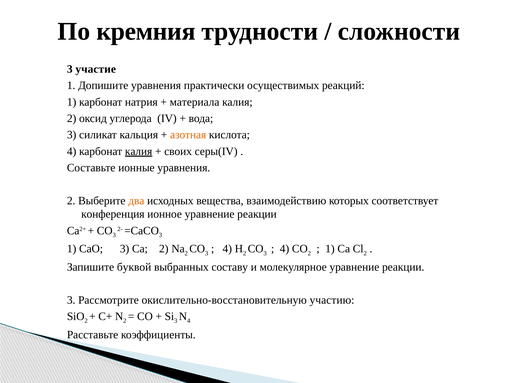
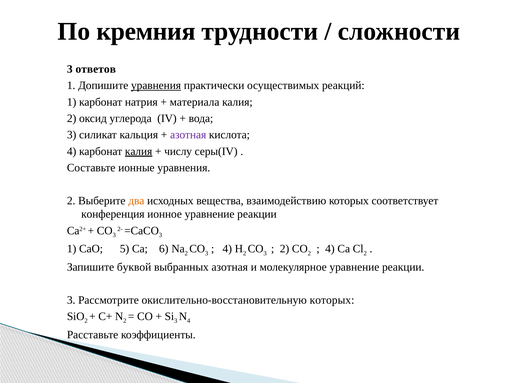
участие: участие -> ответов
уравнения at (156, 85) underline: none -> present
азотная at (188, 135) colour: orange -> purple
своих: своих -> числу
СаО 3: 3 -> 5
Са 2: 2 -> 6
4 at (284, 249): 4 -> 2
1 at (330, 249): 1 -> 4
выбранных составу: составу -> азотная
окислительно-восстановительную участию: участию -> которых
